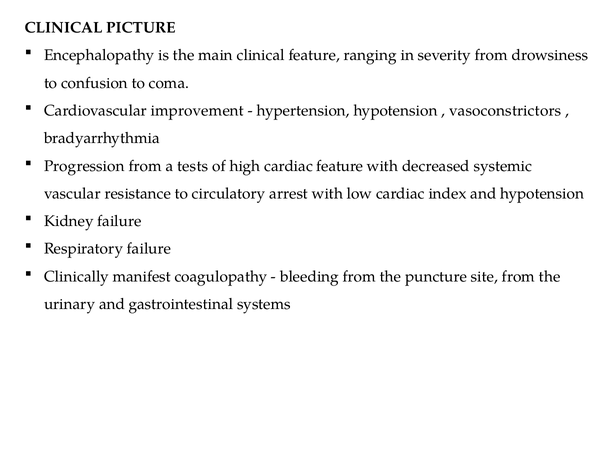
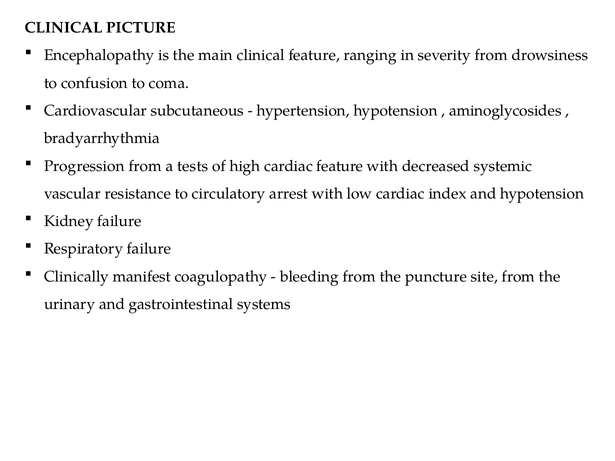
improvement: improvement -> subcutaneous
vasoconstrictors: vasoconstrictors -> aminoglycosides
